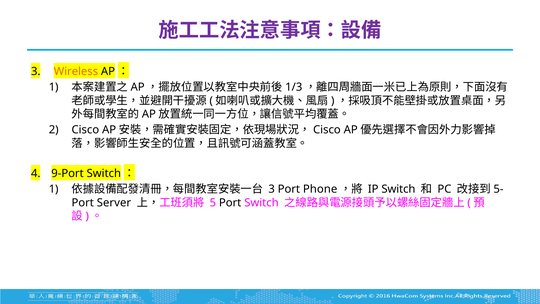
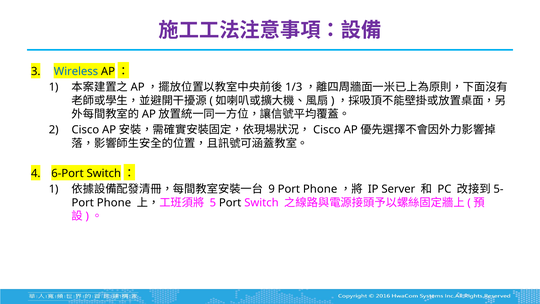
Wireless colour: orange -> blue
9-Port: 9-Port -> 6-Port
3 at (272, 189): 3 -> 9
IP Switch: Switch -> Server
Server at (114, 203): Server -> Phone
